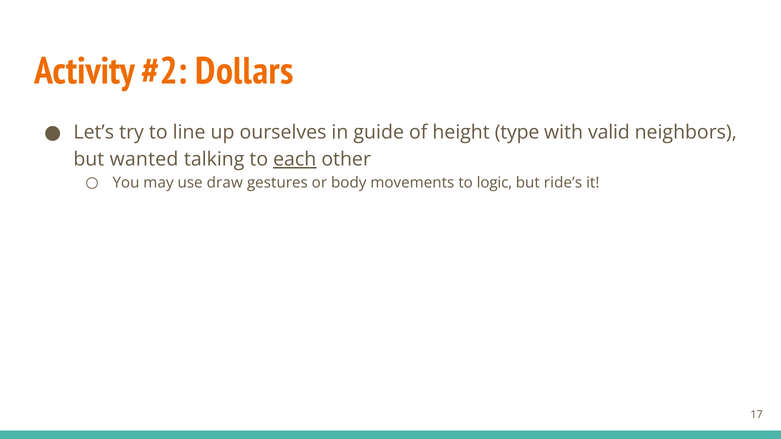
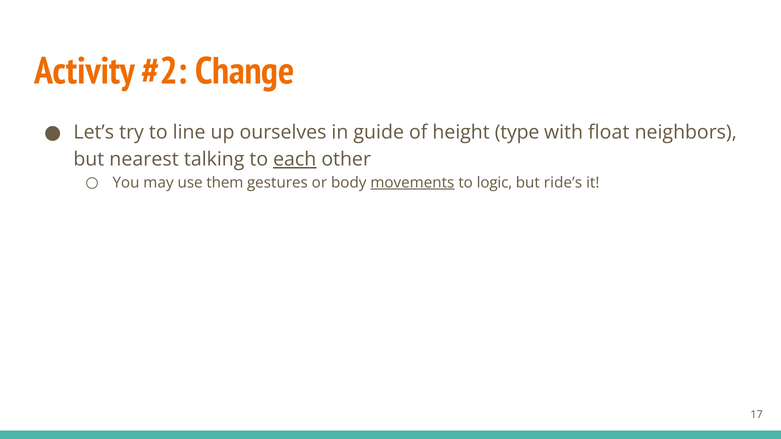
Dollars: Dollars -> Change
valid: valid -> float
wanted: wanted -> nearest
draw: draw -> them
movements underline: none -> present
